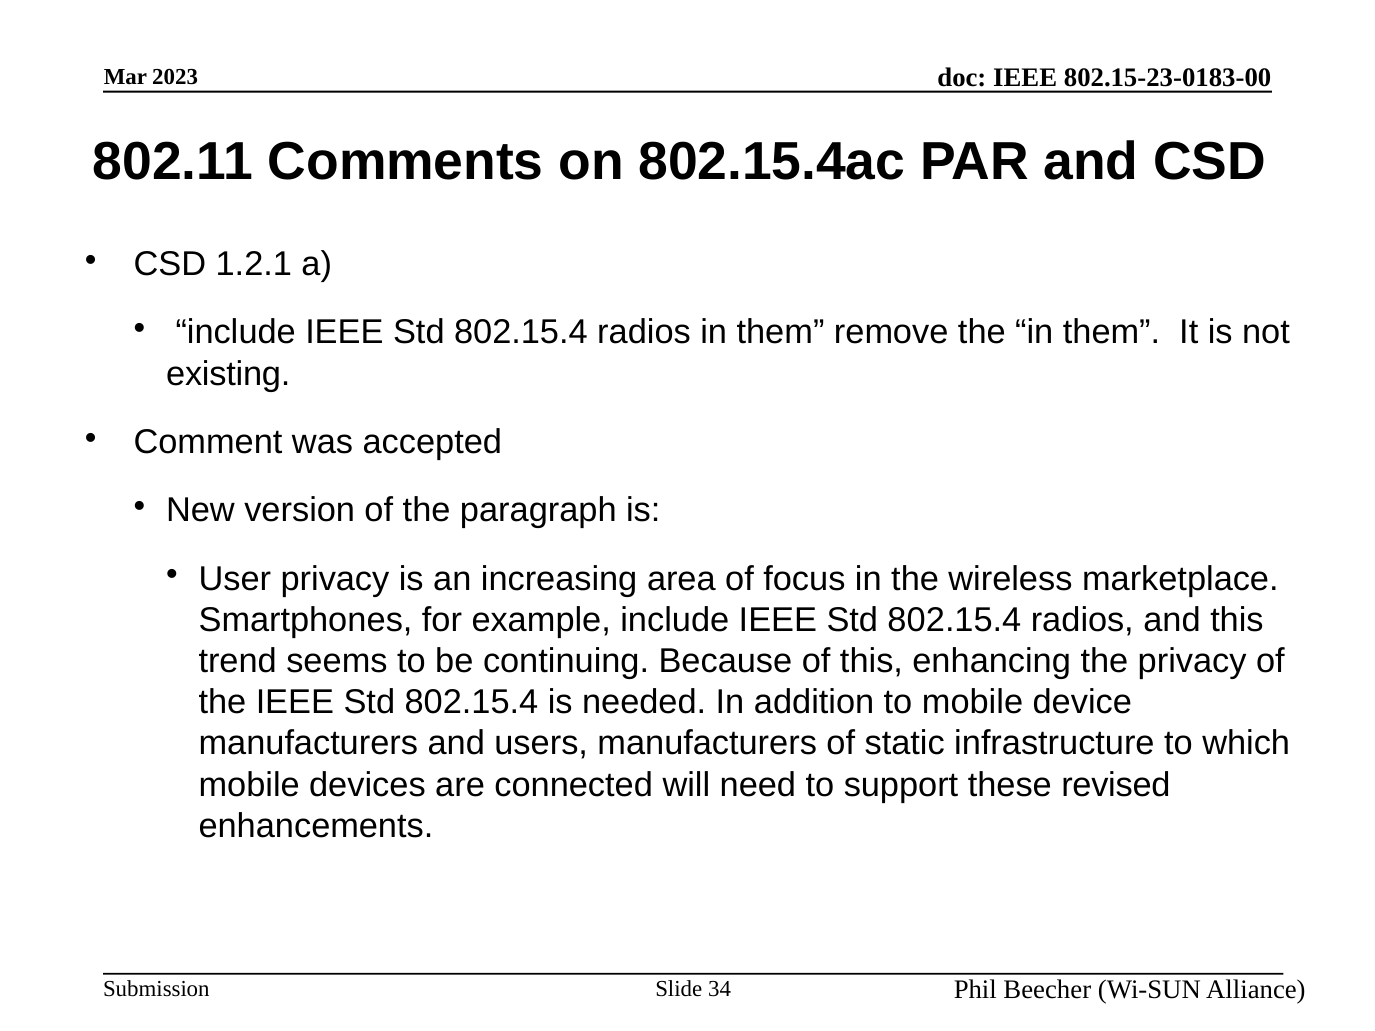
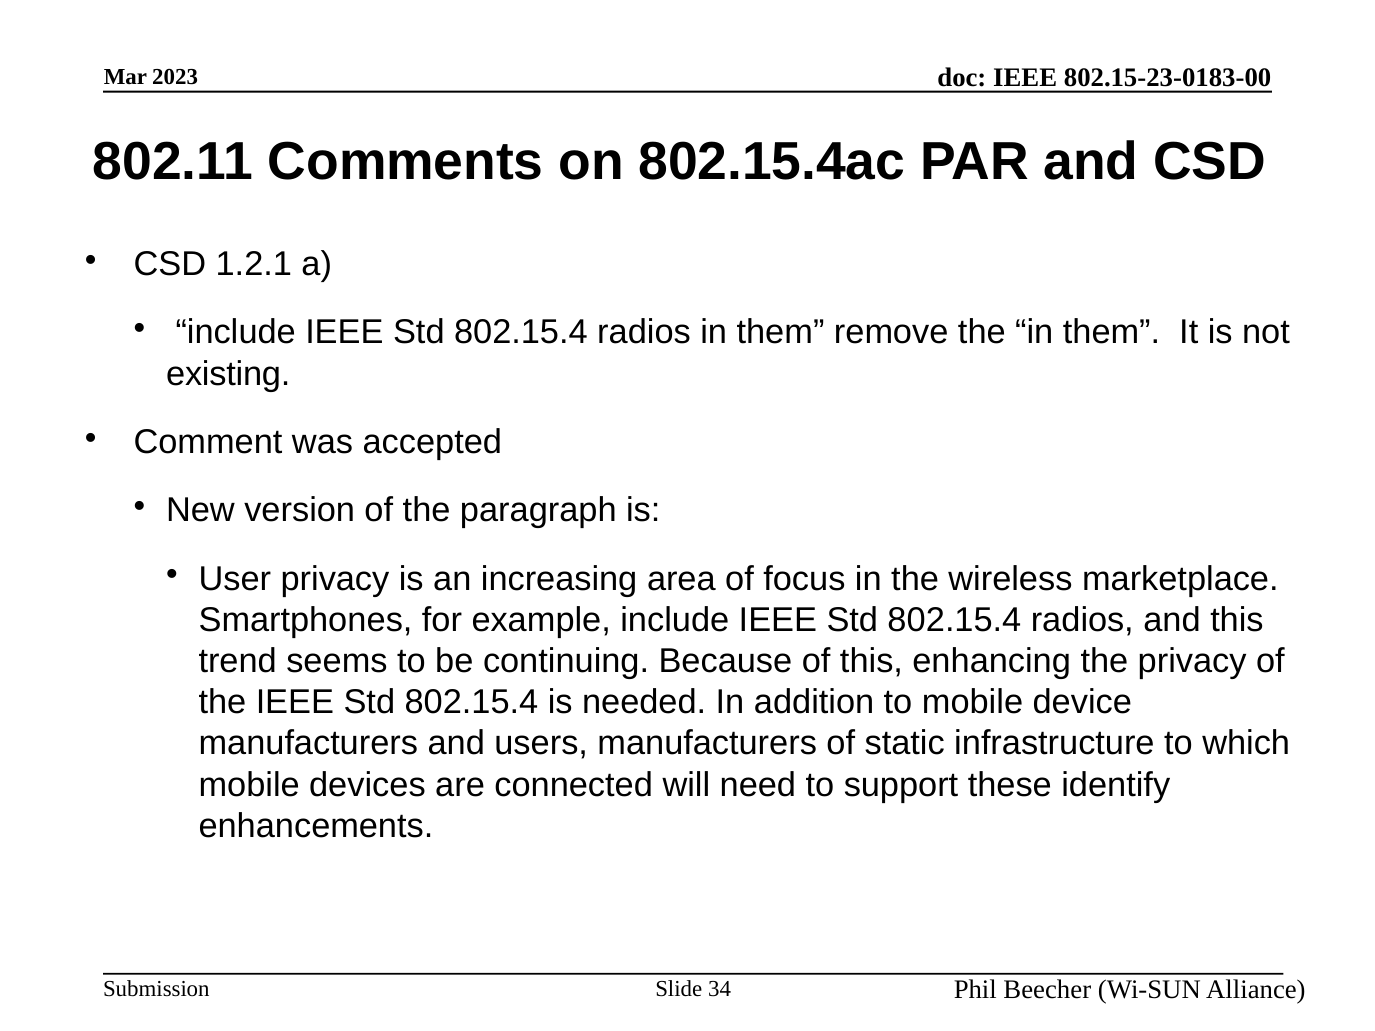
revised: revised -> identify
